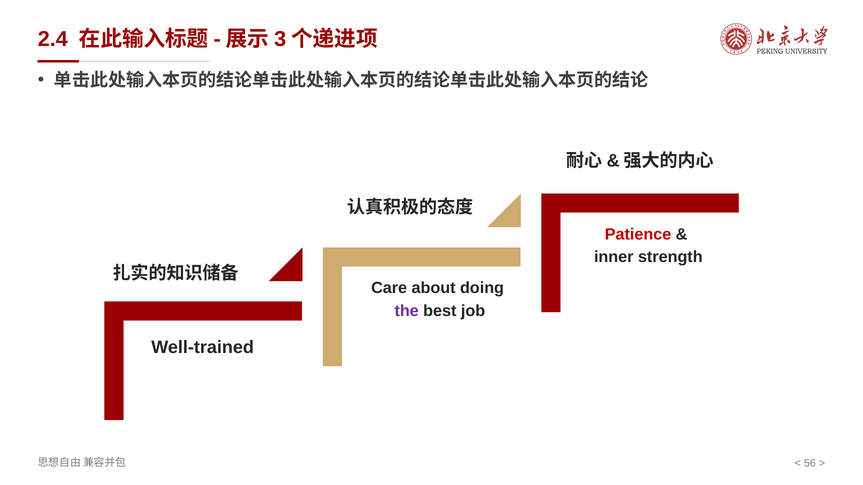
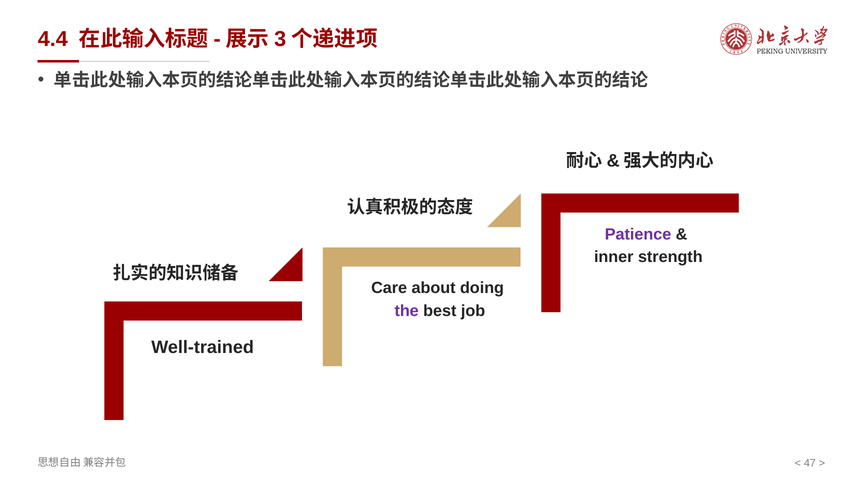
2.4: 2.4 -> 4.4
Patience colour: red -> purple
56: 56 -> 47
